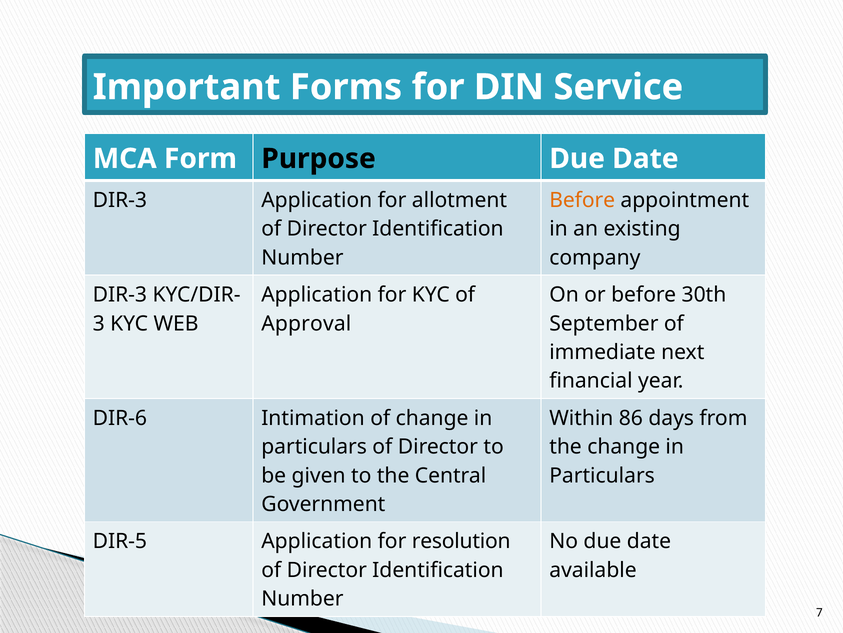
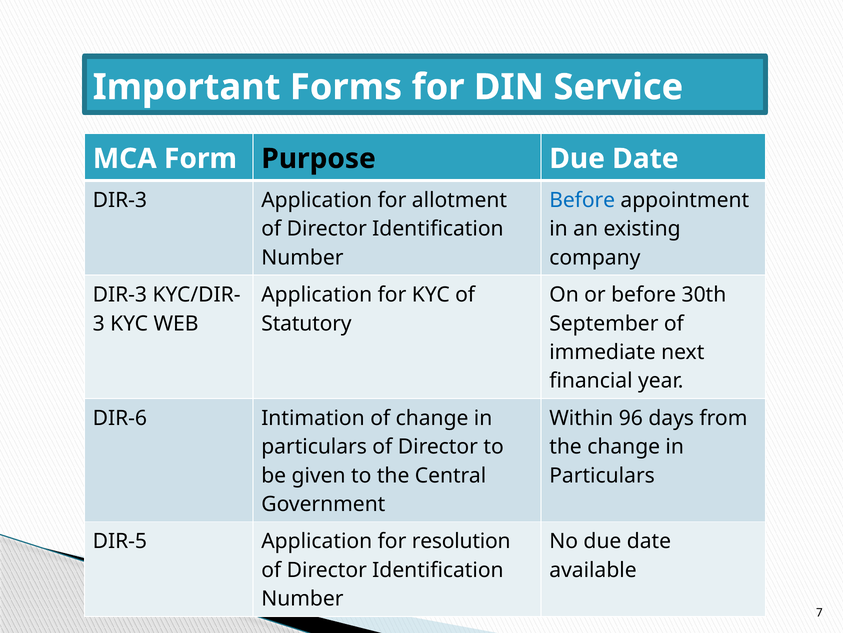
Before at (582, 200) colour: orange -> blue
Approval: Approval -> Statutory
86: 86 -> 96
